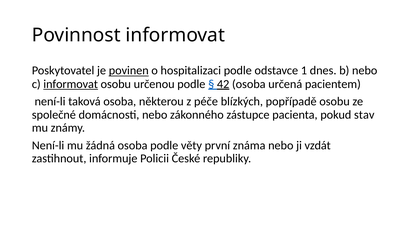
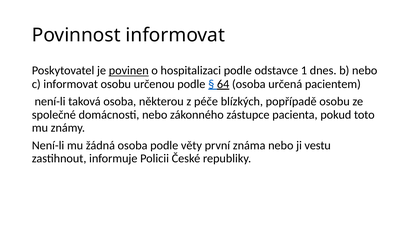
informovat at (71, 84) underline: present -> none
42: 42 -> 64
stav: stav -> toto
vzdát: vzdát -> vestu
